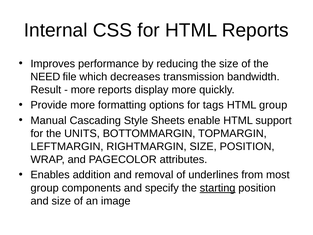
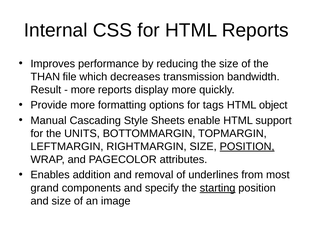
NEED: NEED -> THAN
HTML group: group -> object
POSITION at (247, 146) underline: none -> present
group at (45, 188): group -> grand
